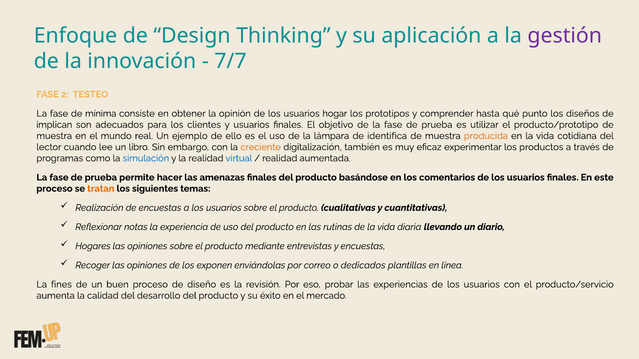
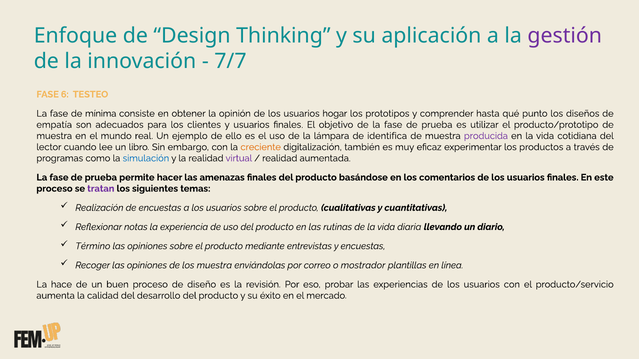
2: 2 -> 6
implican: implican -> empatía
producida colour: orange -> purple
virtual colour: blue -> purple
tratan colour: orange -> purple
Hogares: Hogares -> Término
los exponen: exponen -> muestra
dedicados: dedicados -> mostrador
fines: fines -> hace
